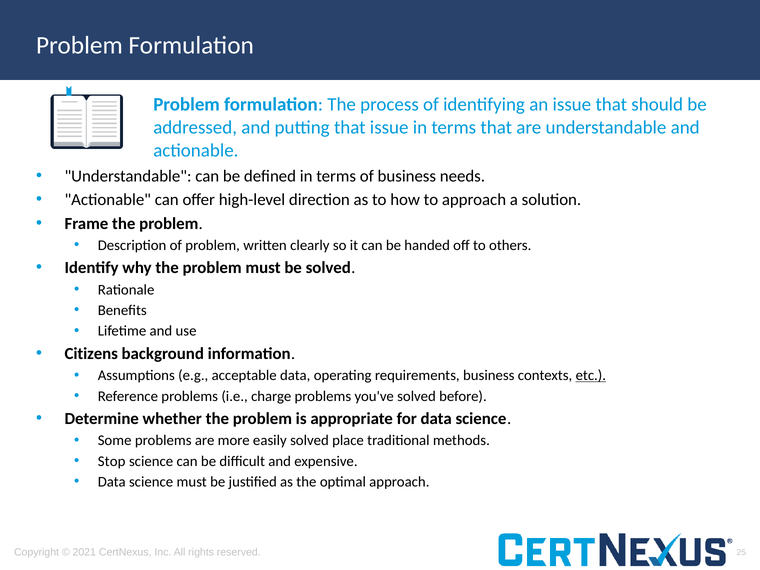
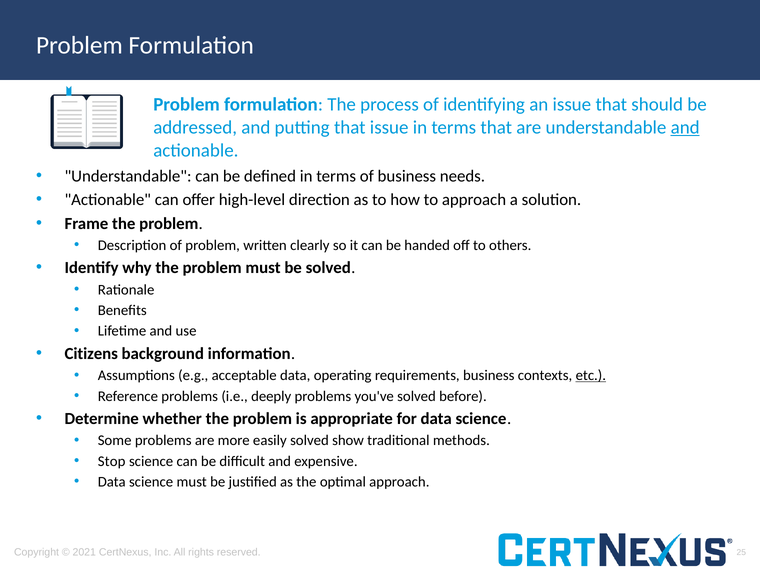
and at (685, 127) underline: none -> present
charge: charge -> deeply
place: place -> show
